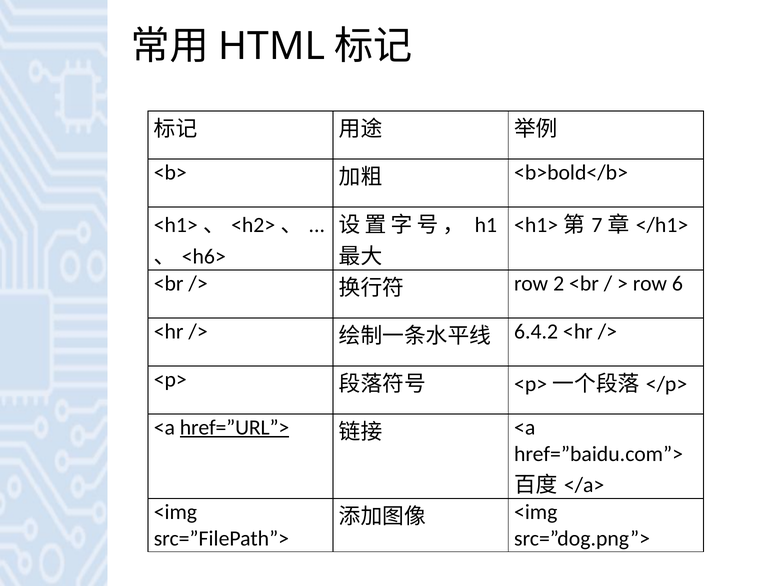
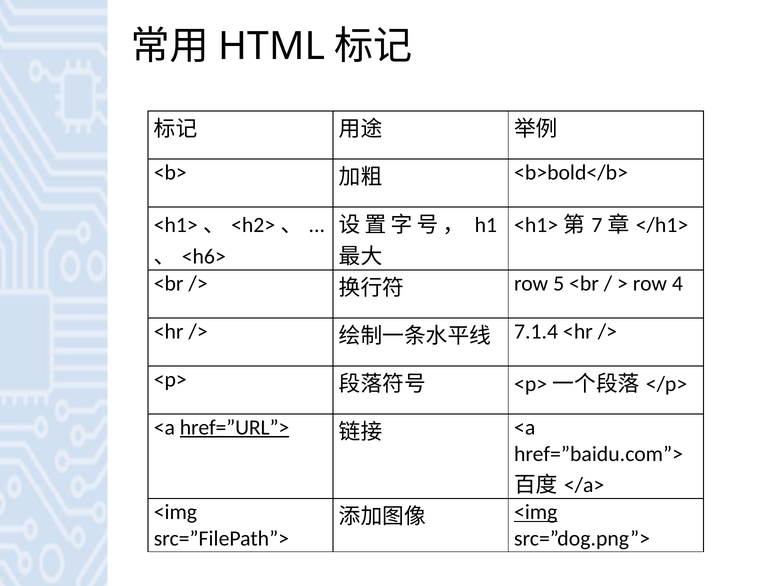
2: 2 -> 5
6: 6 -> 4
6.4.2: 6.4.2 -> 7.1.4
<img at (536, 513) underline: none -> present
